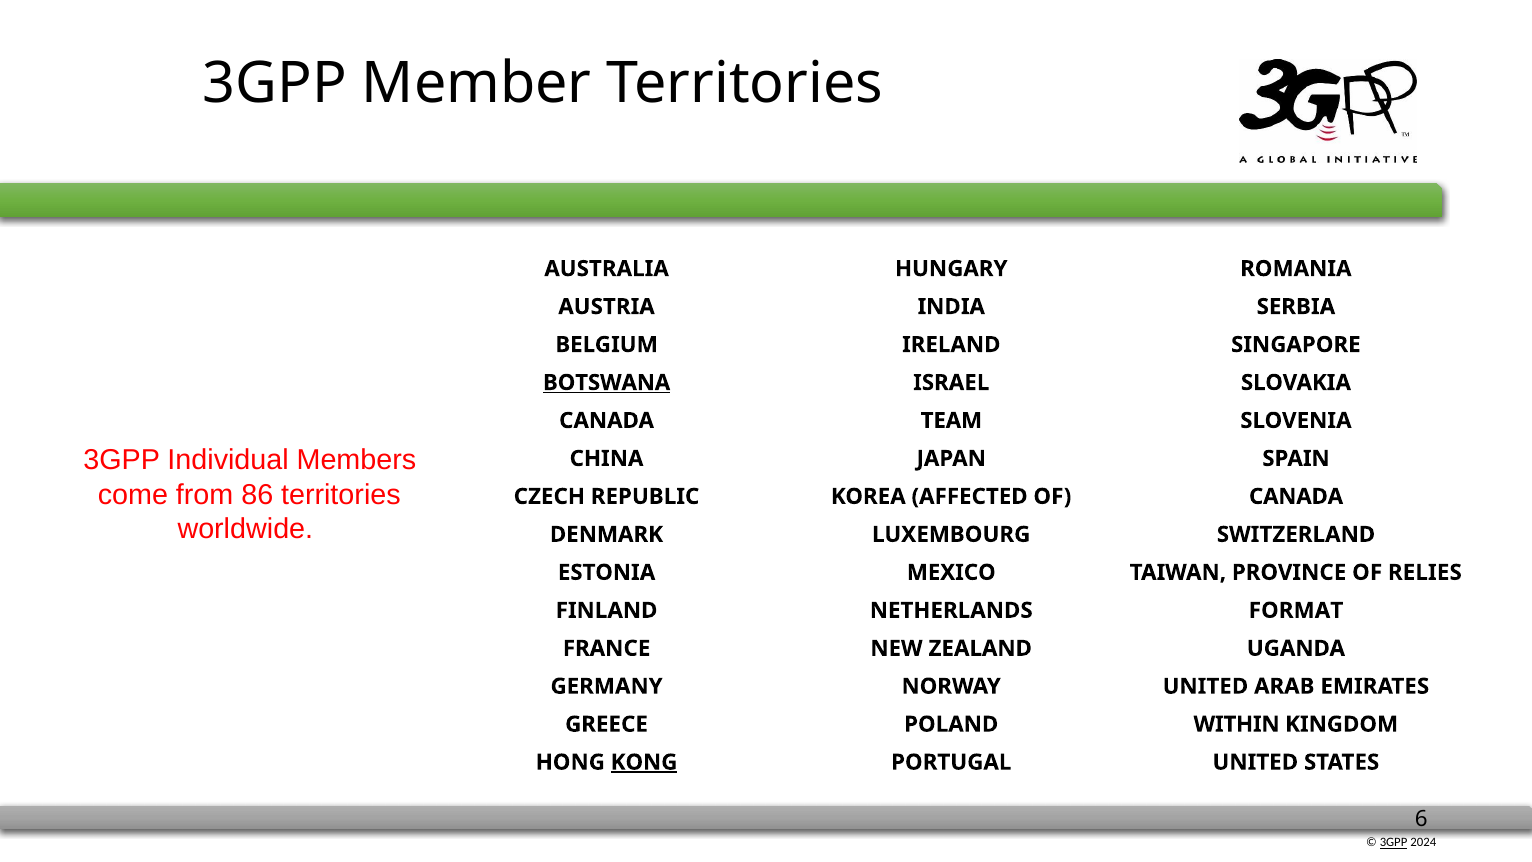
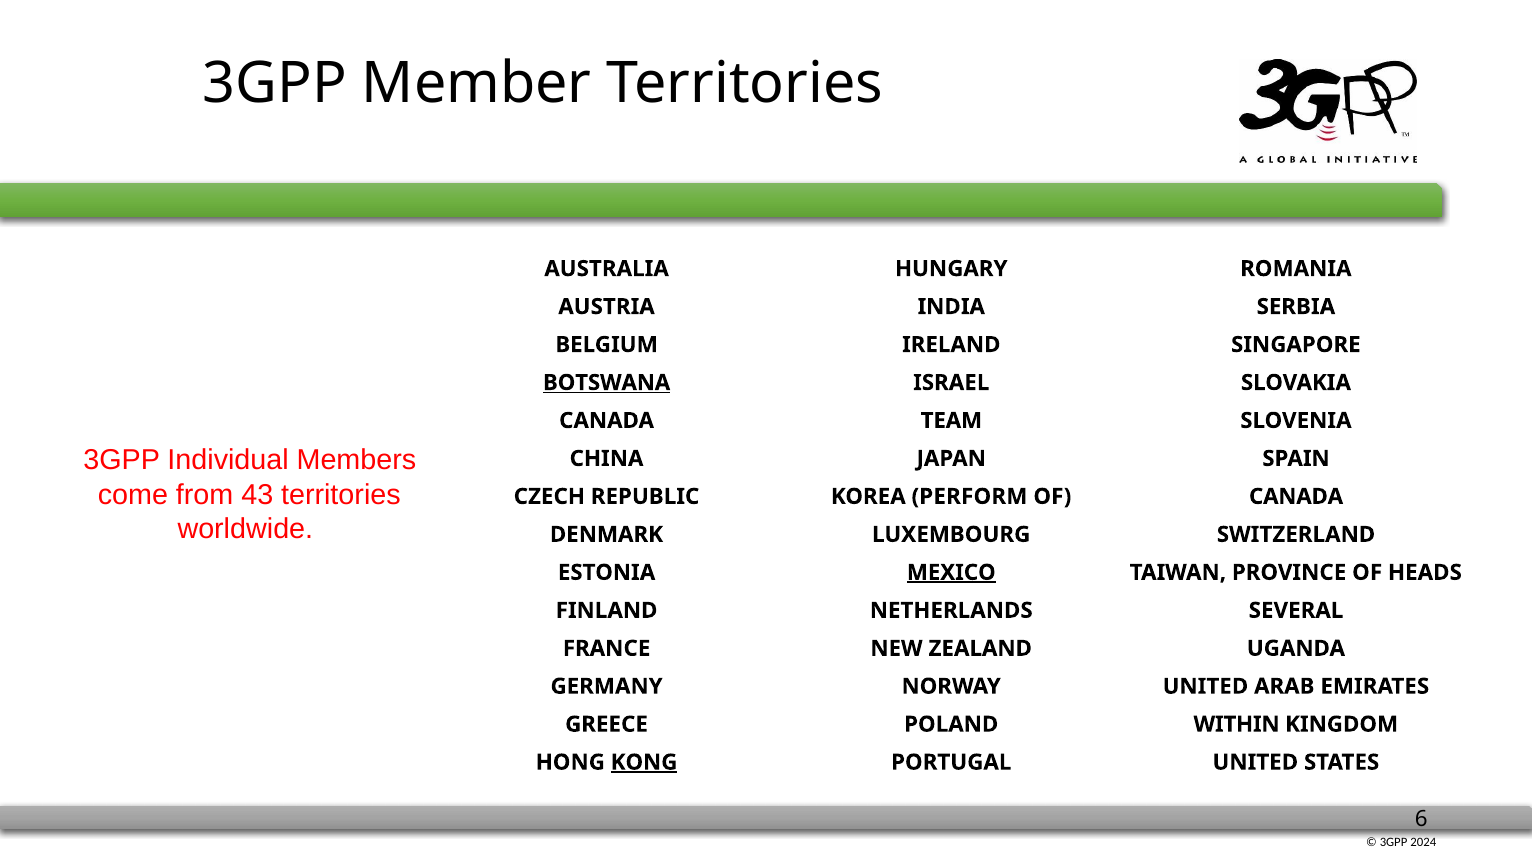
86: 86 -> 43
AFFECTED: AFFECTED -> PERFORM
MEXICO underline: none -> present
RELIES: RELIES -> HEADS
FORMAT: FORMAT -> SEVERAL
3GPP at (1394, 842) underline: present -> none
